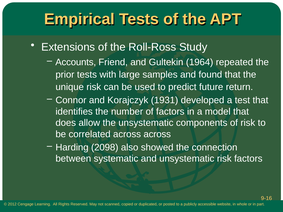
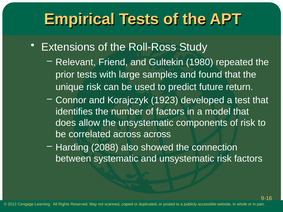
Accounts: Accounts -> Relevant
1964: 1964 -> 1980
1931: 1931 -> 1923
2098: 2098 -> 2088
